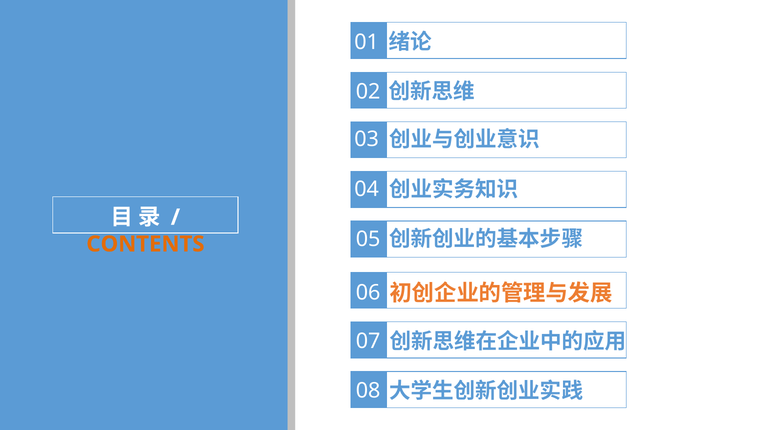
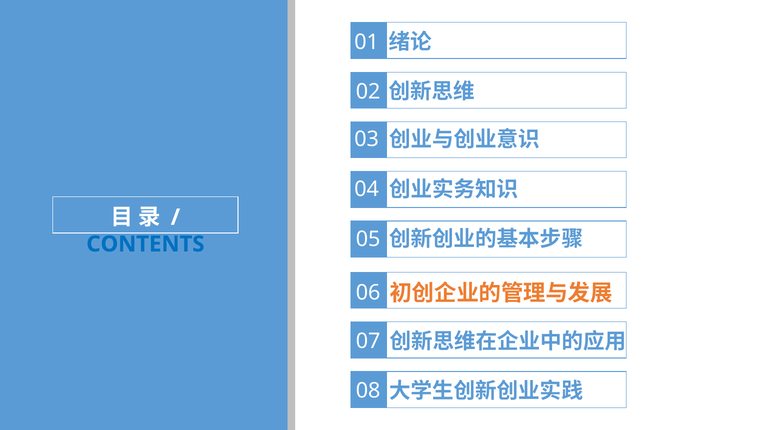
CONTENTS colour: orange -> blue
